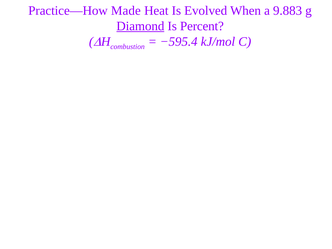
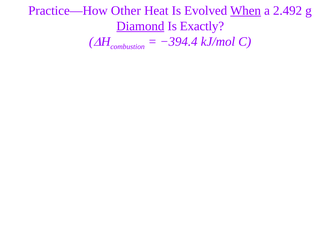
Made: Made -> Other
When underline: none -> present
9.883: 9.883 -> 2.492
Percent: Percent -> Exactly
−595.4: −595.4 -> −394.4
